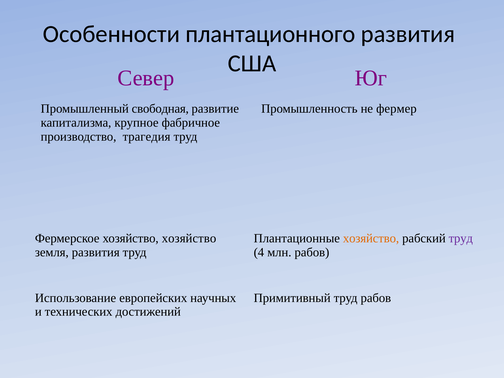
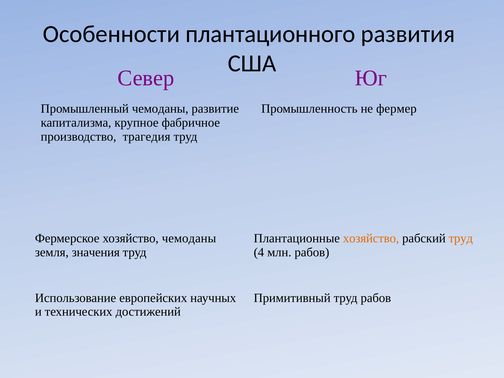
Промышленный свободная: свободная -> чемоданы
хозяйство хозяйство: хозяйство -> чемоданы
труд at (461, 238) colour: purple -> orange
земля развития: развития -> значения
